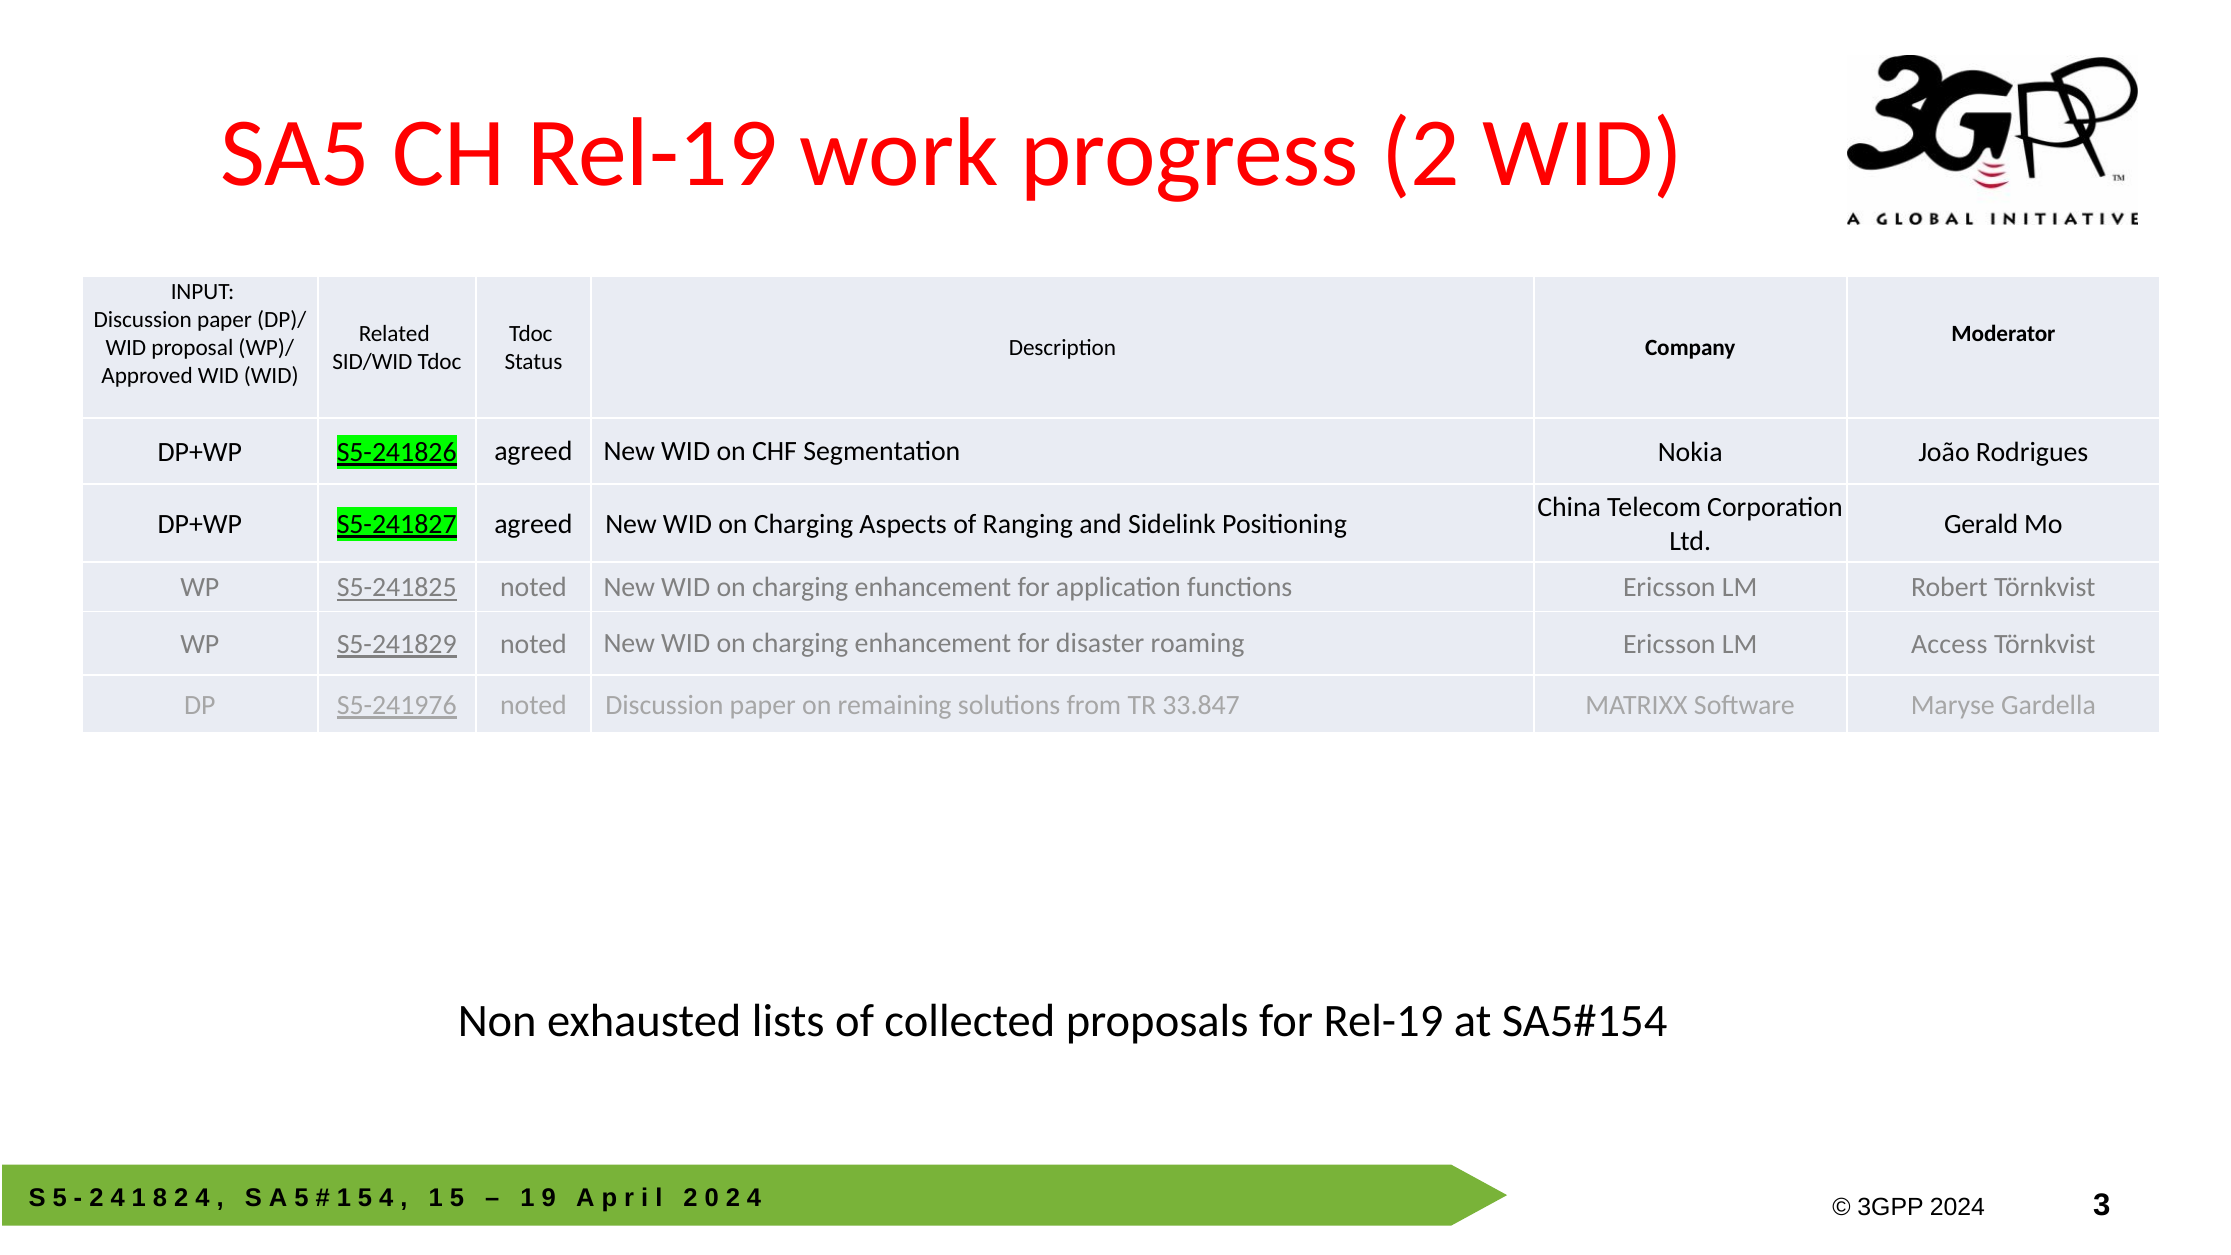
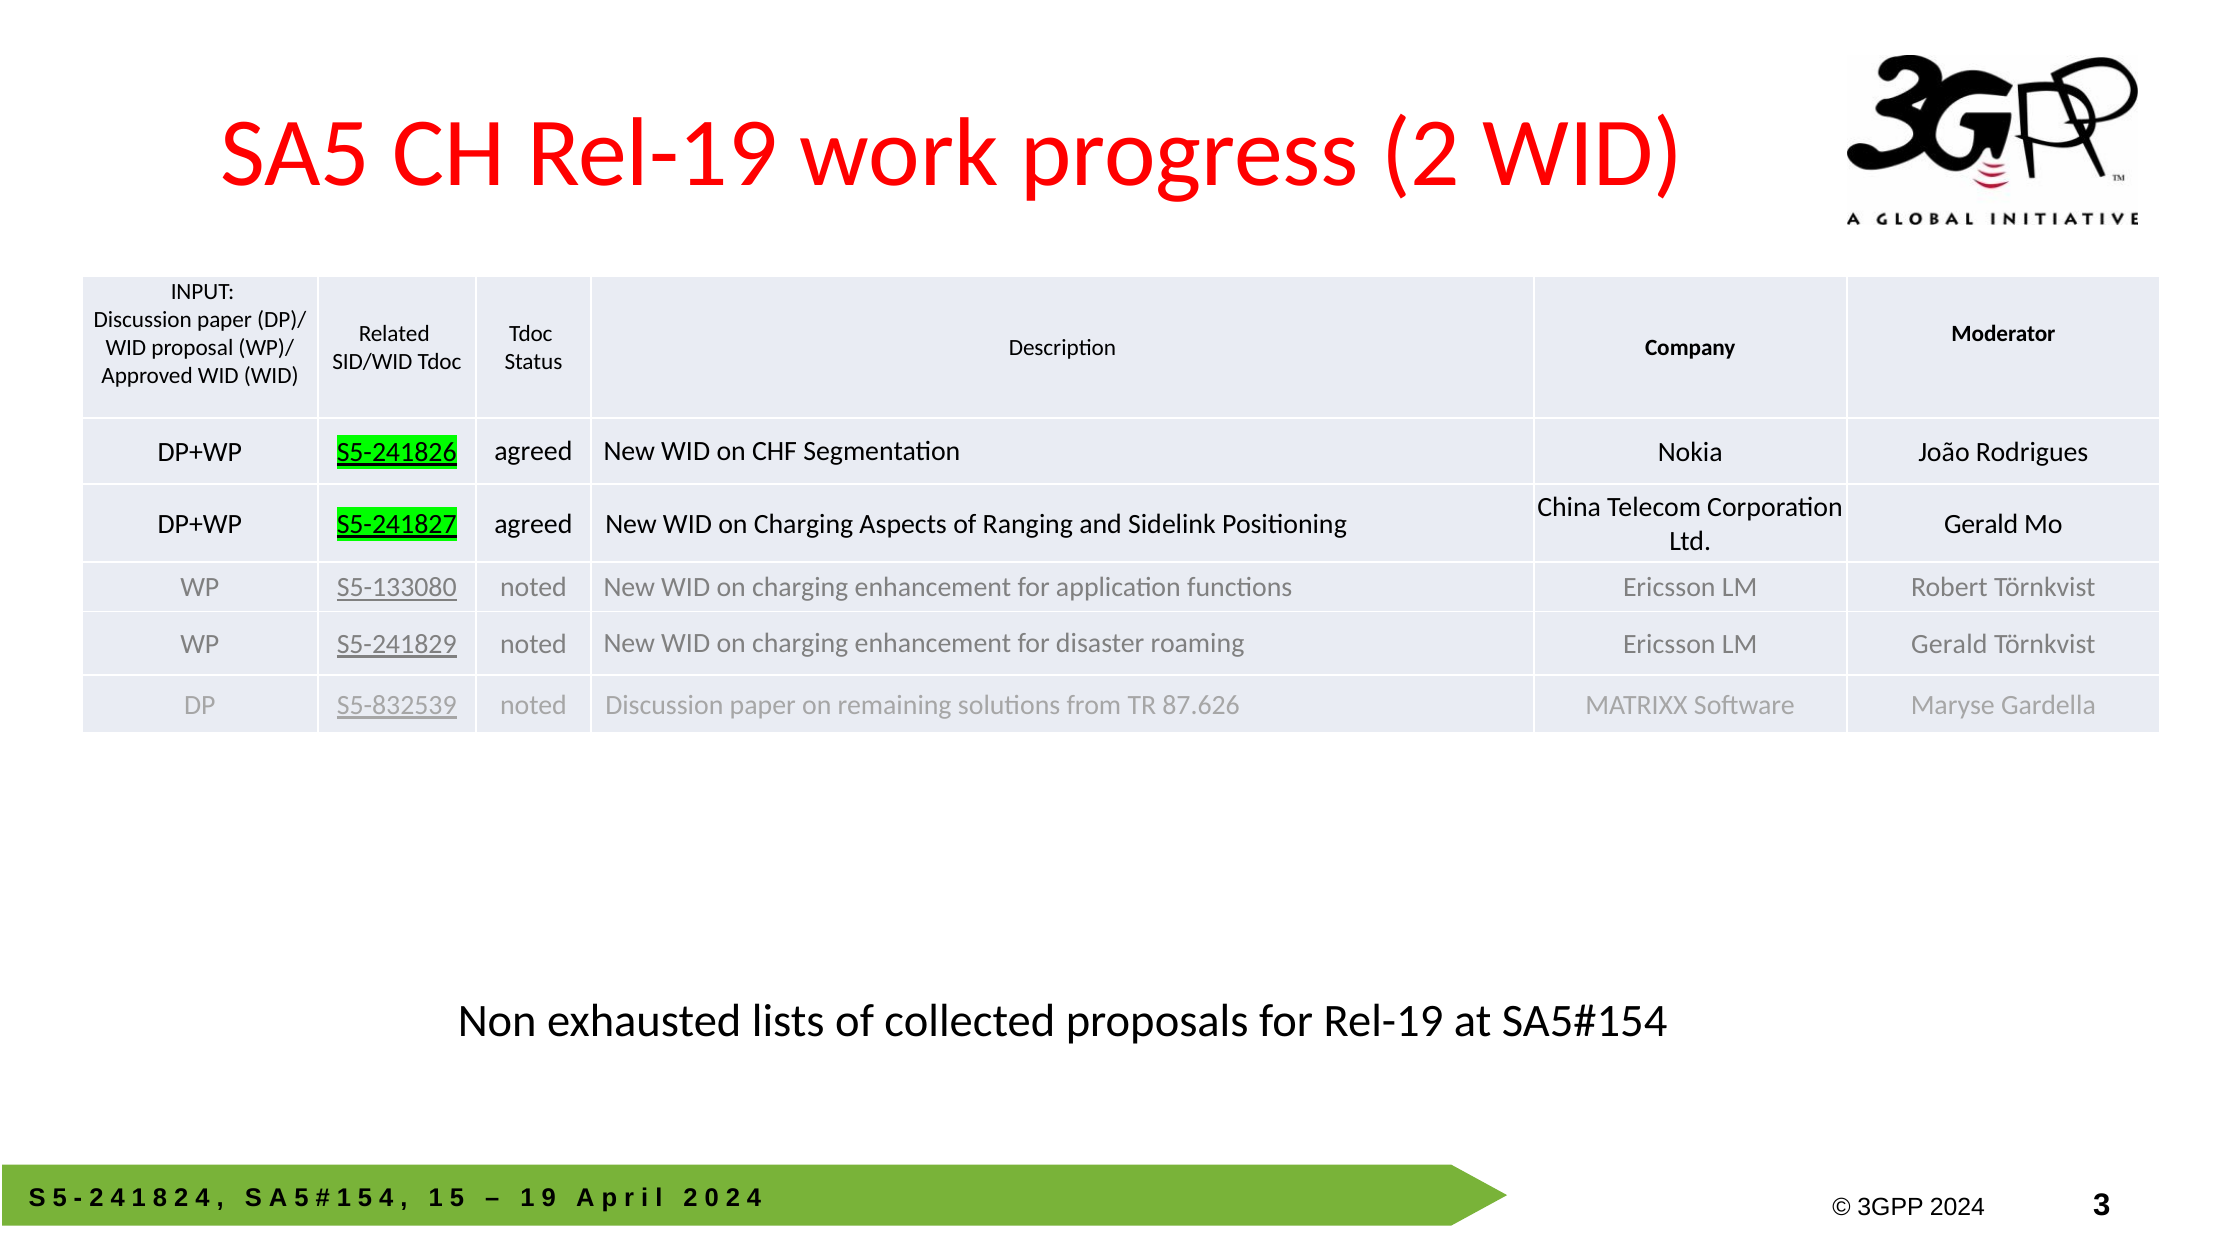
S5-241825: S5-241825 -> S5-133080
LM Access: Access -> Gerald
S5-241976: S5-241976 -> S5-832539
33.847: 33.847 -> 87.626
